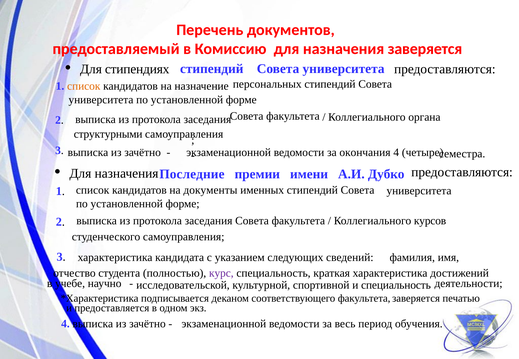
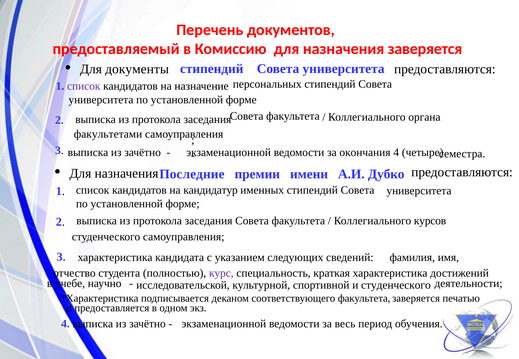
стипендиях: стипендиях -> документы
список at (84, 86) colour: orange -> purple
структурными: структурными -> факультетами
документы: документы -> кандидатур
и специальность: специальность -> студенческого
